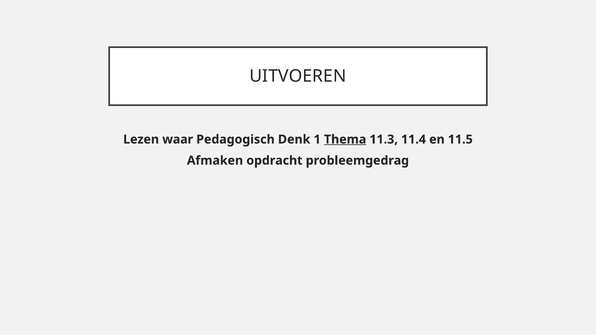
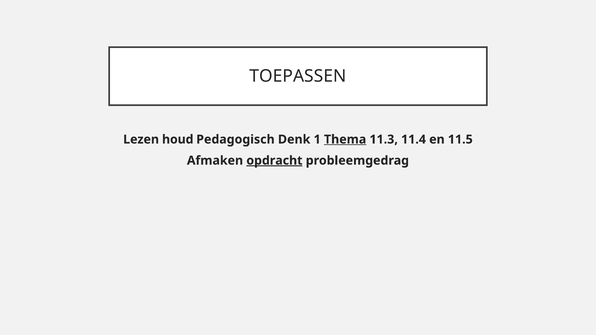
UITVOEREN: UITVOEREN -> TOEPASSEN
waar: waar -> houd
opdracht underline: none -> present
